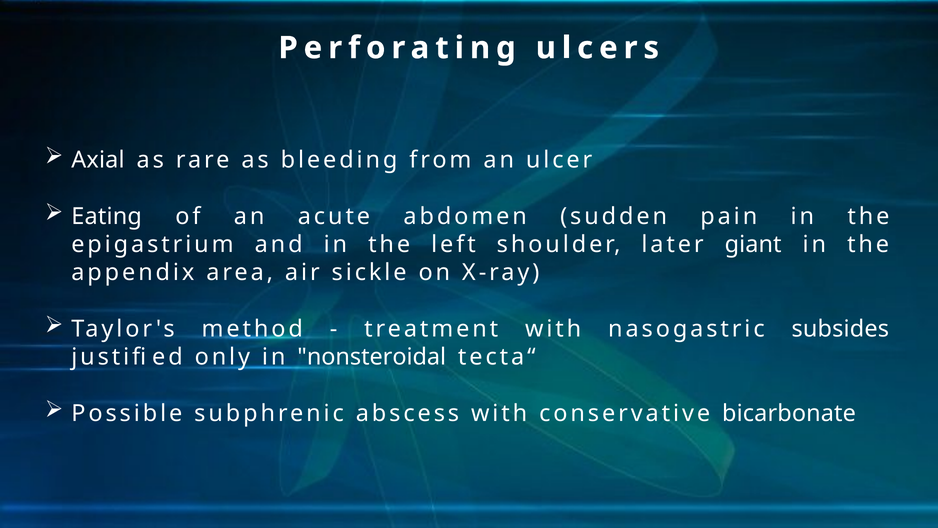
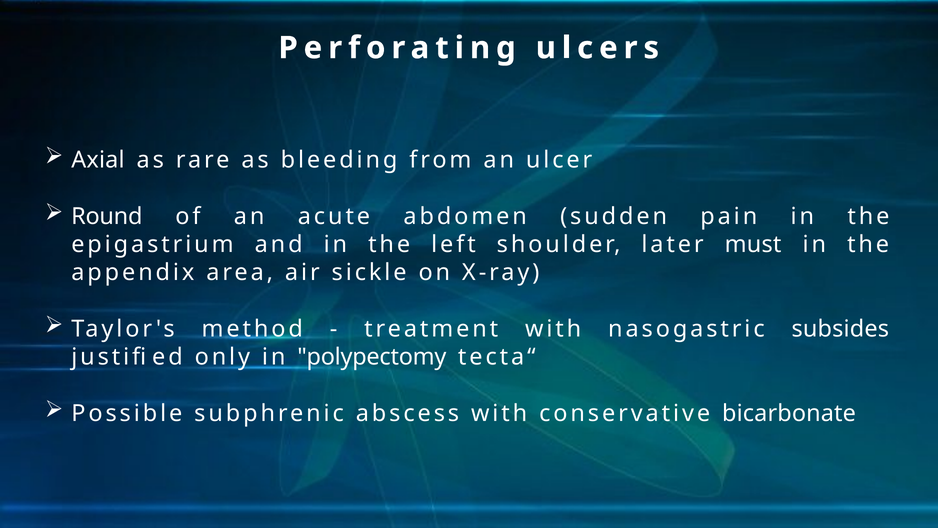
Eating: Eating -> Round
giant: giant -> must
nonsteroidal: nonsteroidal -> polypectomy
